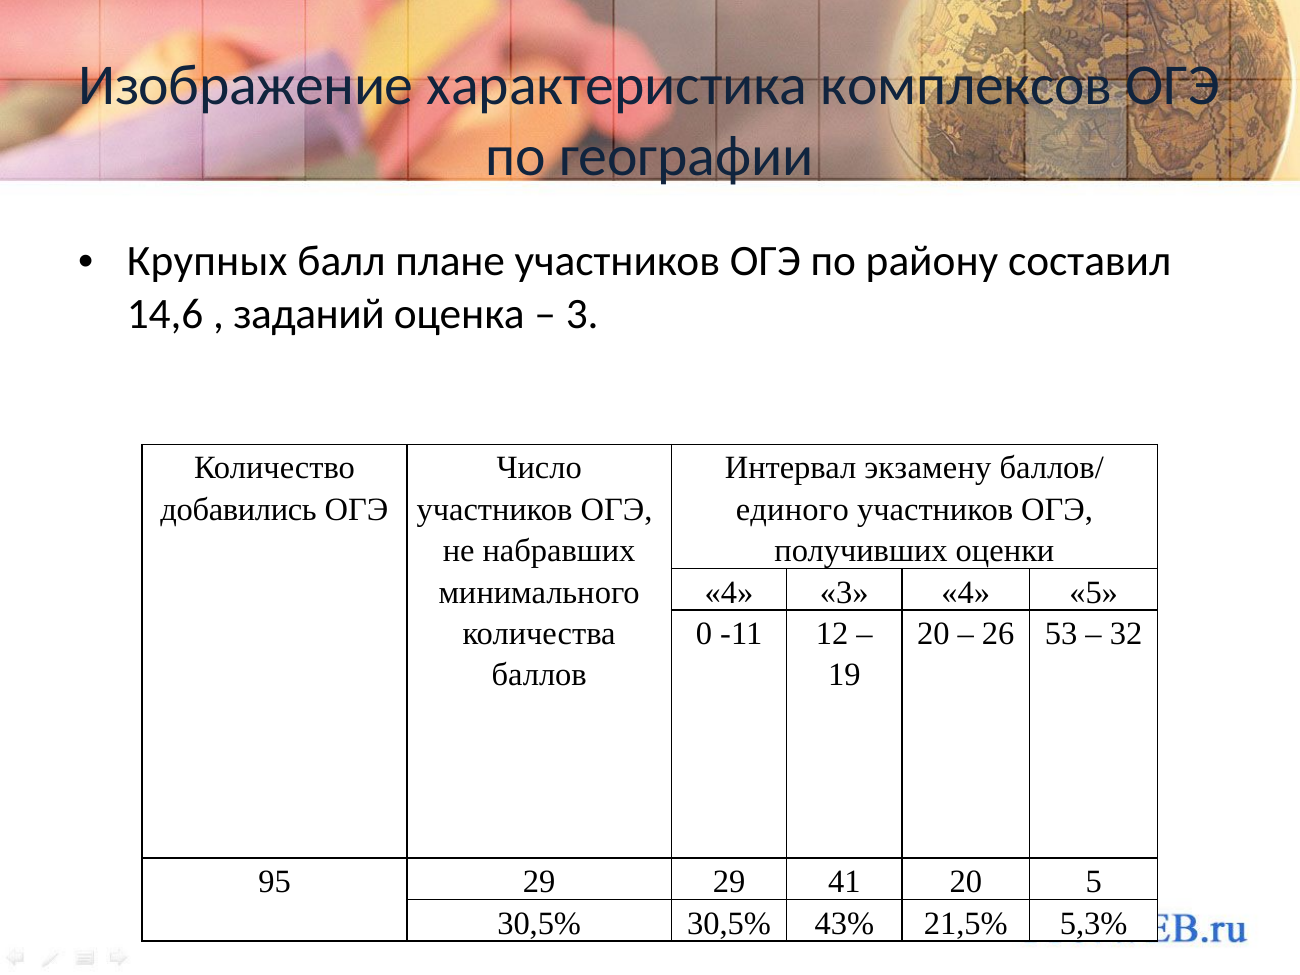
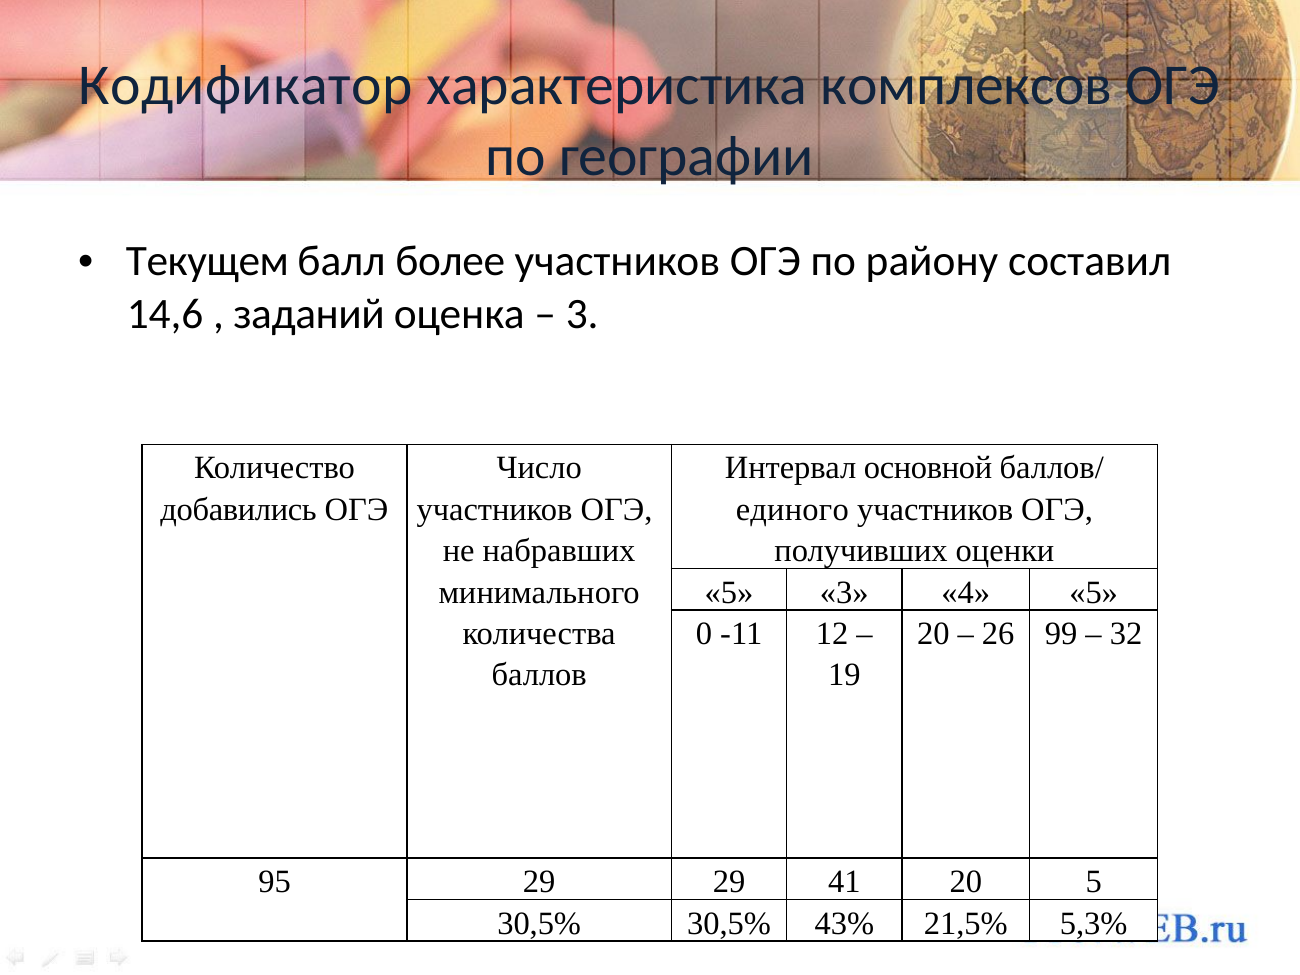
Изображение: Изображение -> Кодификатор
Крупных: Крупных -> Текущем
плане: плане -> более
экзамену: экзамену -> основной
4 at (729, 592): 4 -> 5
53: 53 -> 99
